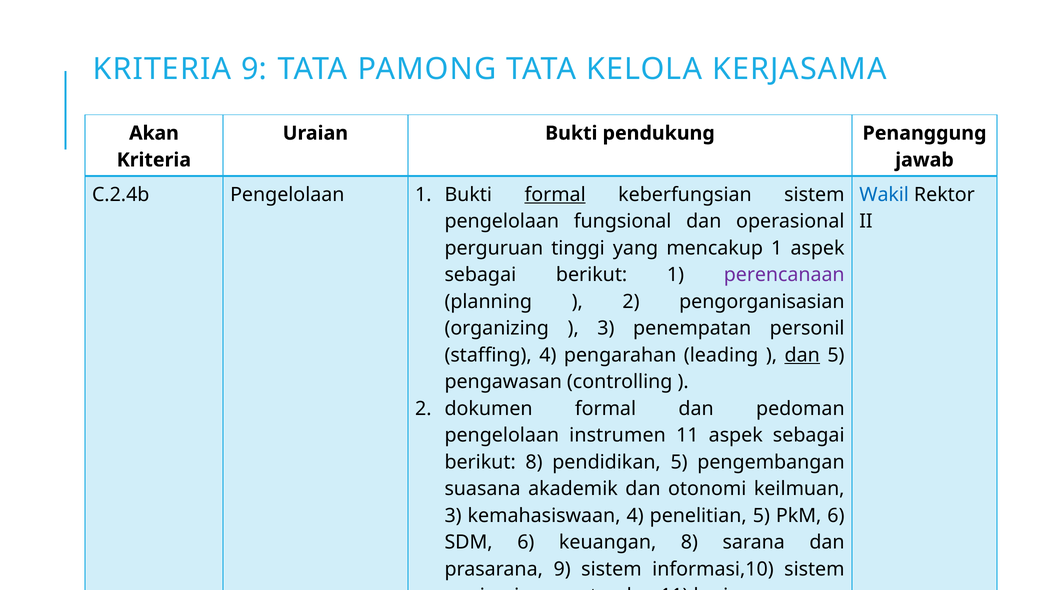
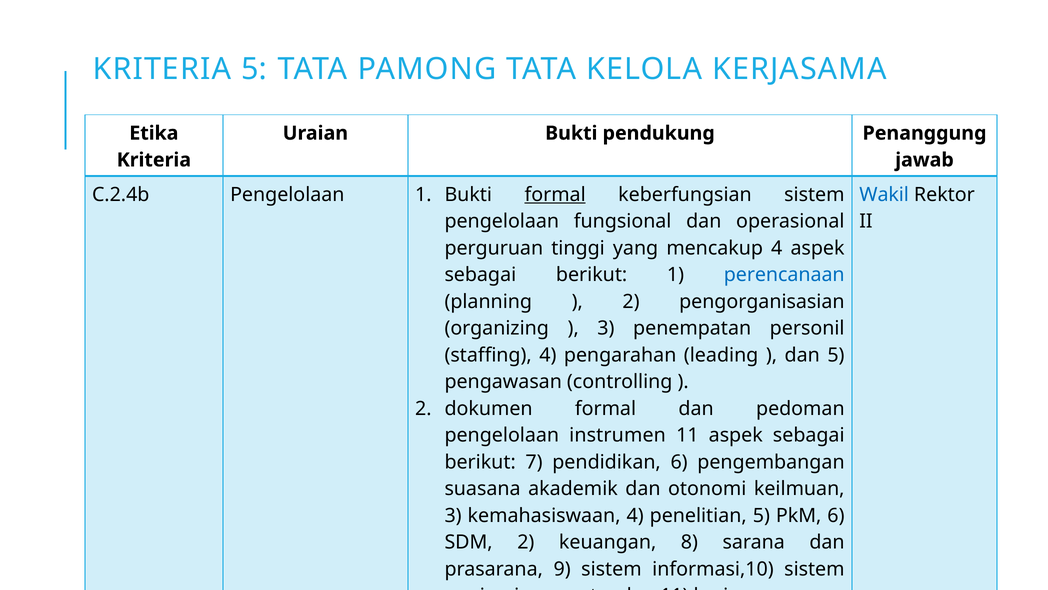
KRITERIA 9: 9 -> 5
Akan: Akan -> Etika
mencakup 1: 1 -> 4
perencanaan colour: purple -> blue
dan at (802, 355) underline: present -> none
berikut 8: 8 -> 7
pendidikan 5: 5 -> 6
SDM 6: 6 -> 2
